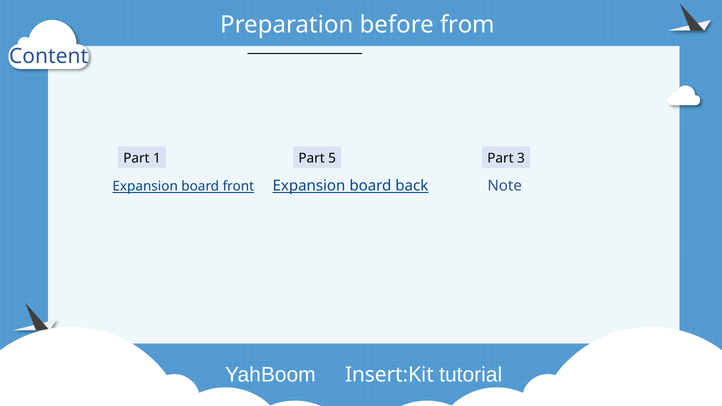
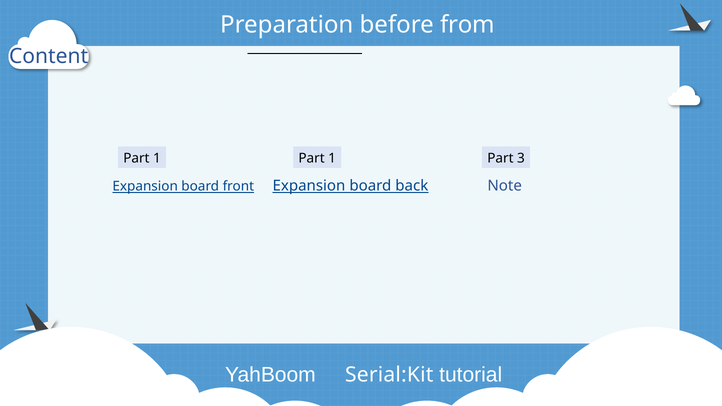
5 at (332, 158): 5 -> 1
Insert:Kit: Insert:Kit -> Serial:Kit
